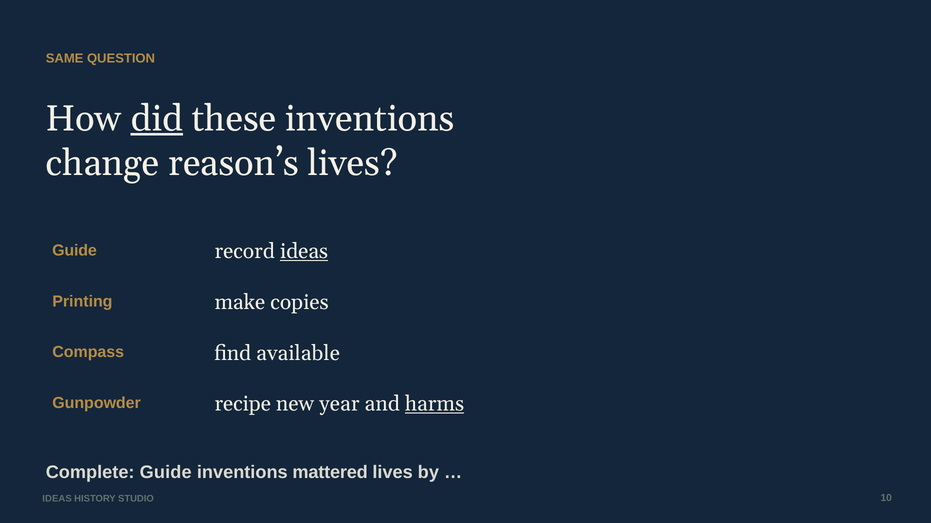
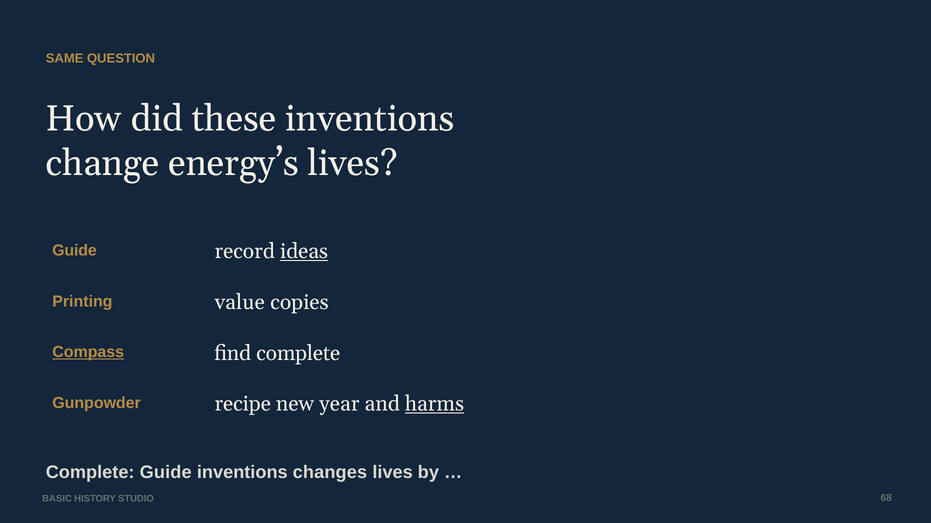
did underline: present -> none
reason’s: reason’s -> energy’s
make: make -> value
Compass underline: none -> present
find available: available -> complete
mattered: mattered -> changes
IDEAS at (57, 499): IDEAS -> BASIC
10: 10 -> 68
